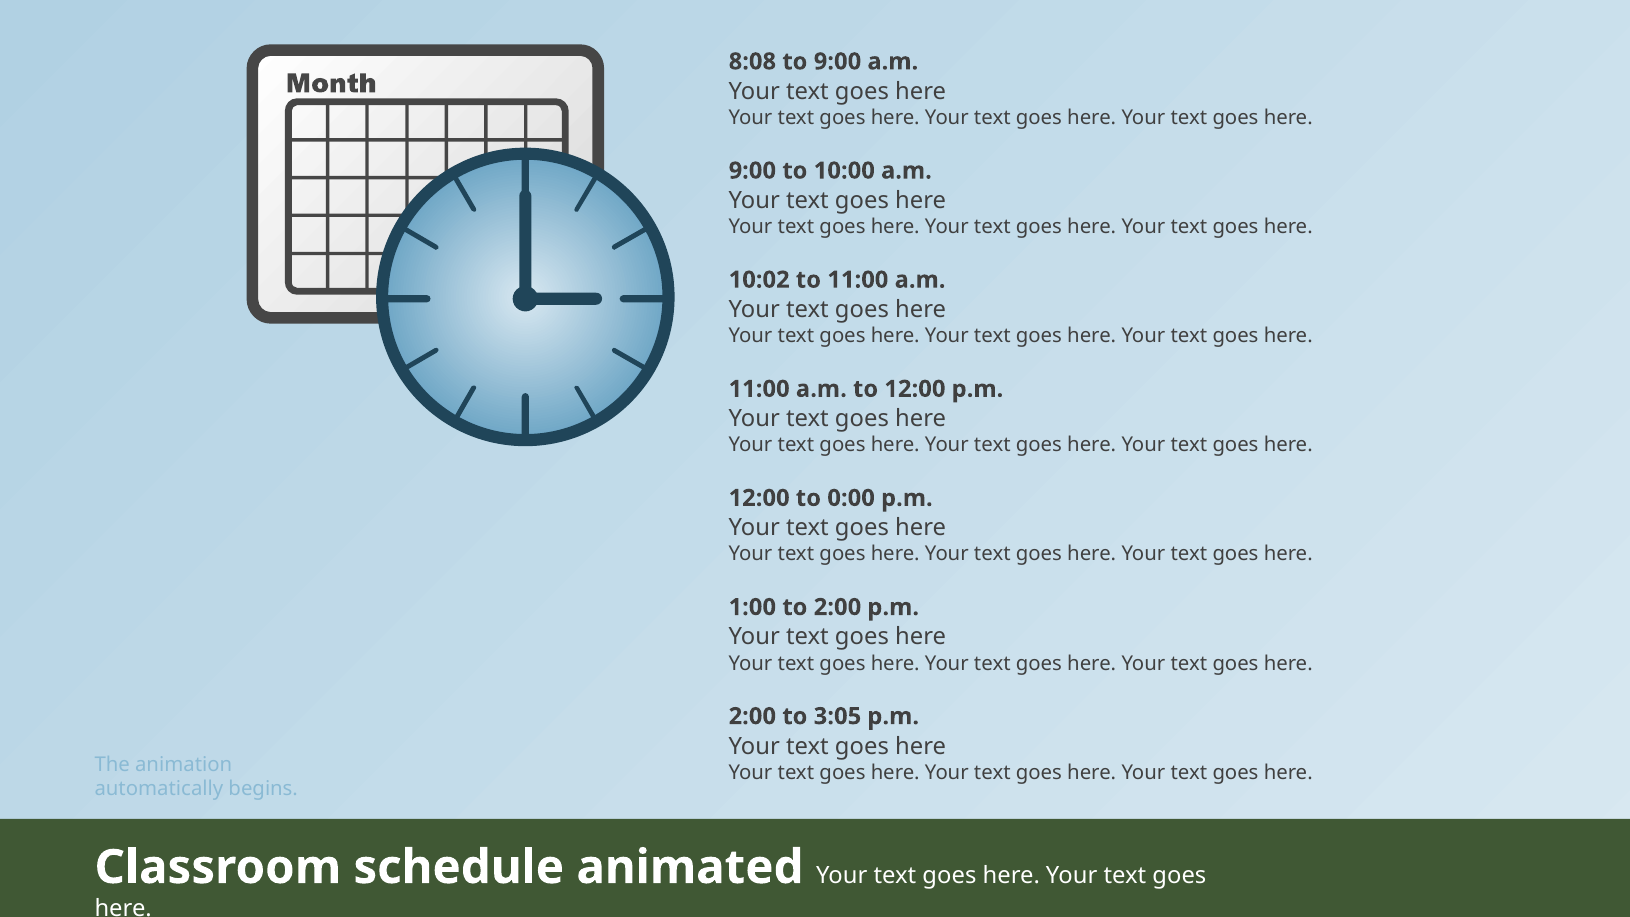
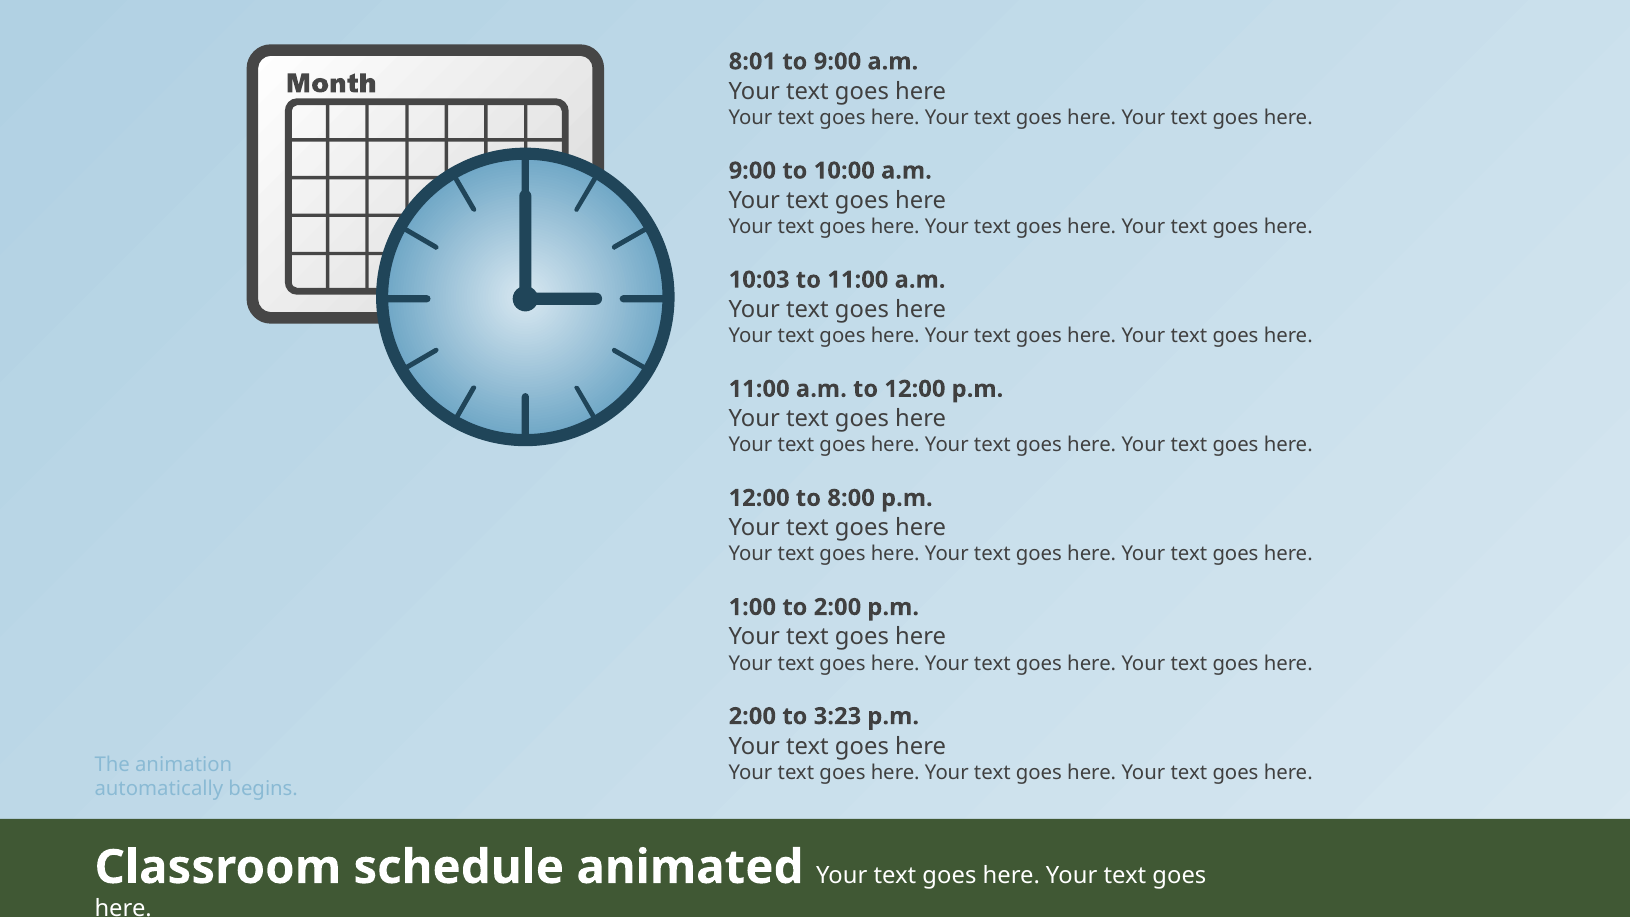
8:08: 8:08 -> 8:01
10:02: 10:02 -> 10:03
0:00: 0:00 -> 8:00
3:05: 3:05 -> 3:23
